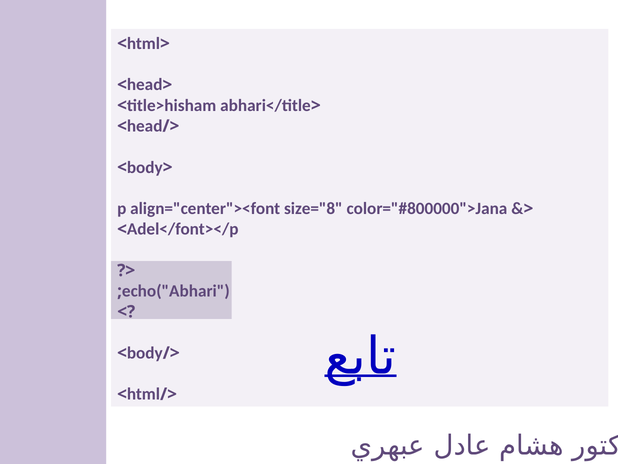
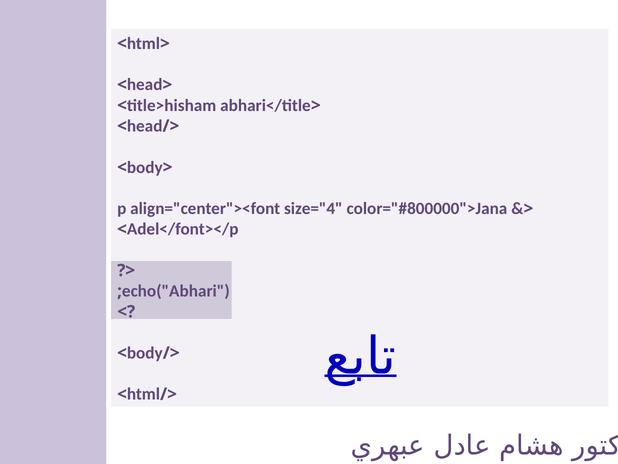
size="8: size="8 -> size="4
